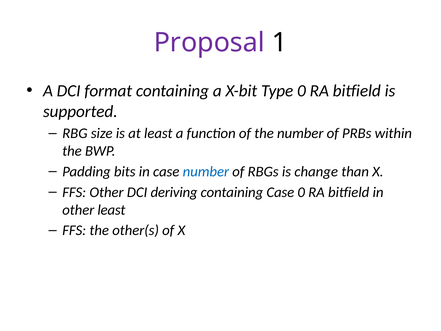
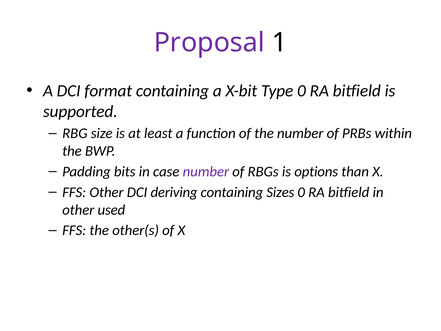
number at (206, 171) colour: blue -> purple
change: change -> options
containing Case: Case -> Sizes
other least: least -> used
